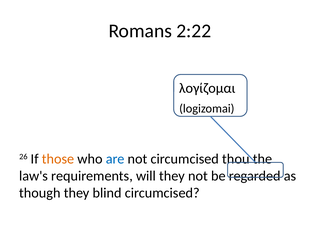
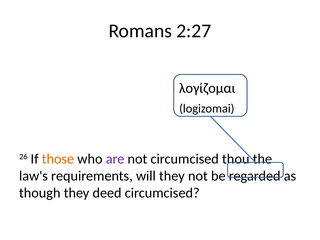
2:22: 2:22 -> 2:27
are colour: blue -> purple
blind: blind -> deed
